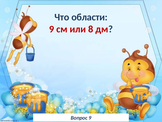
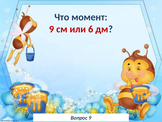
области: области -> момент
8: 8 -> 6
